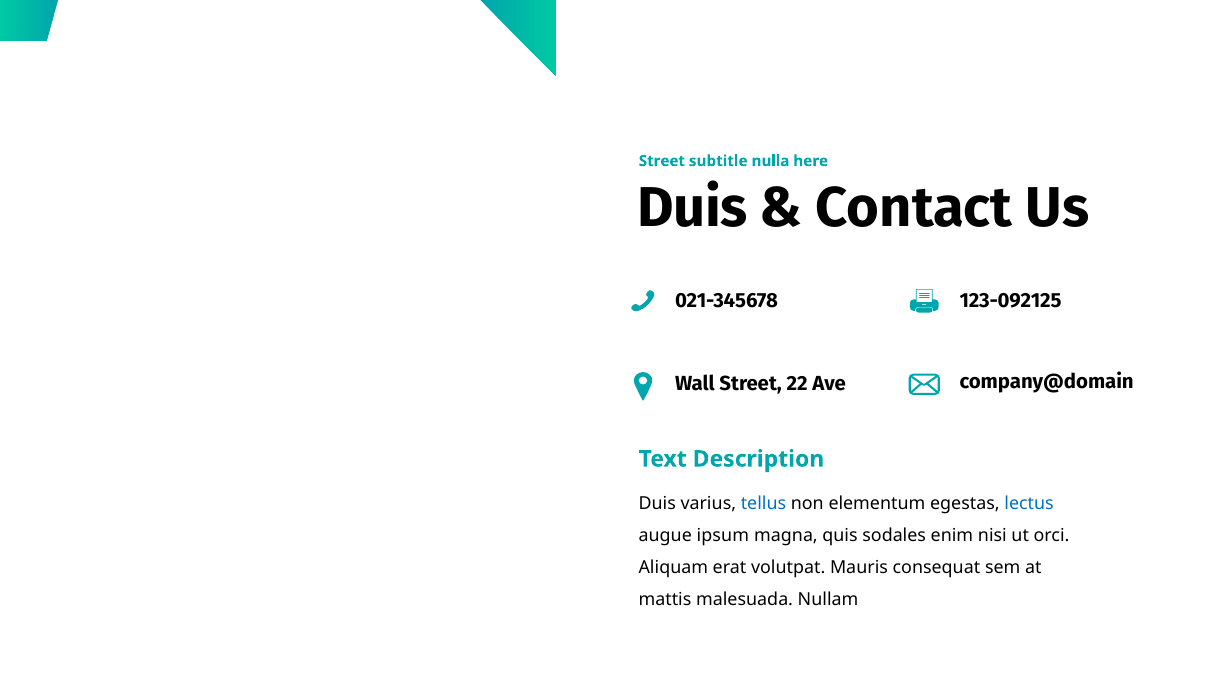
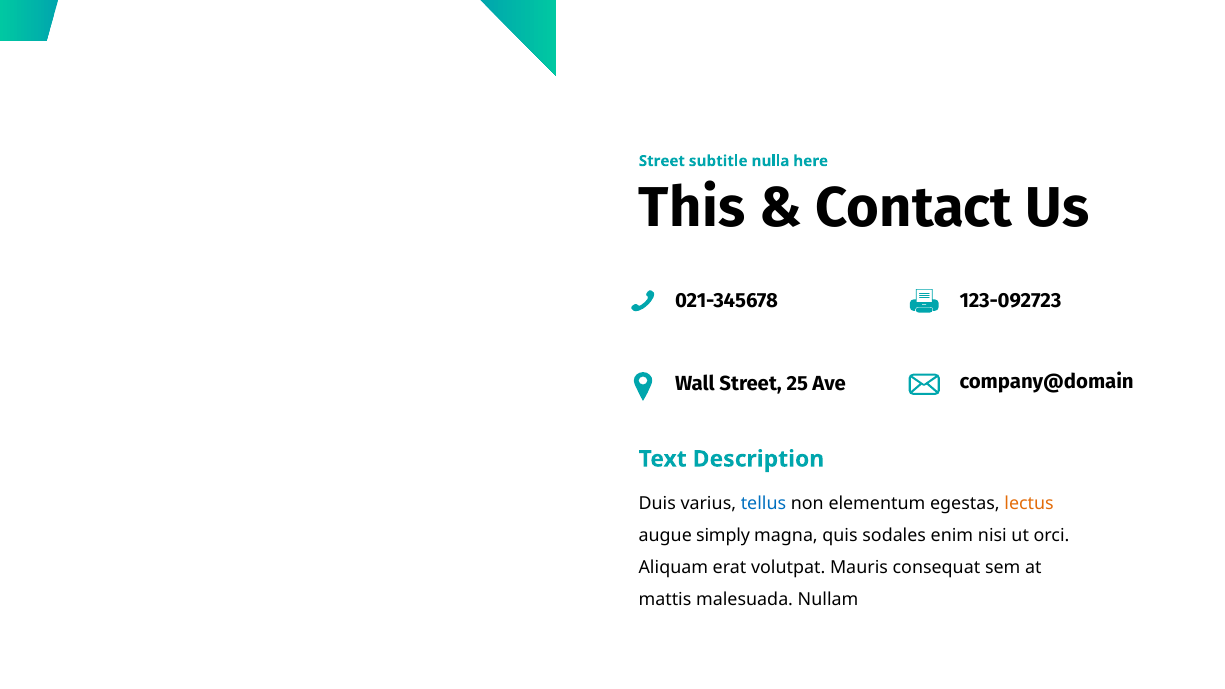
Duis at (693, 208): Duis -> This
123-092125: 123-092125 -> 123-092723
22: 22 -> 25
lectus colour: blue -> orange
ipsum: ipsum -> simply
